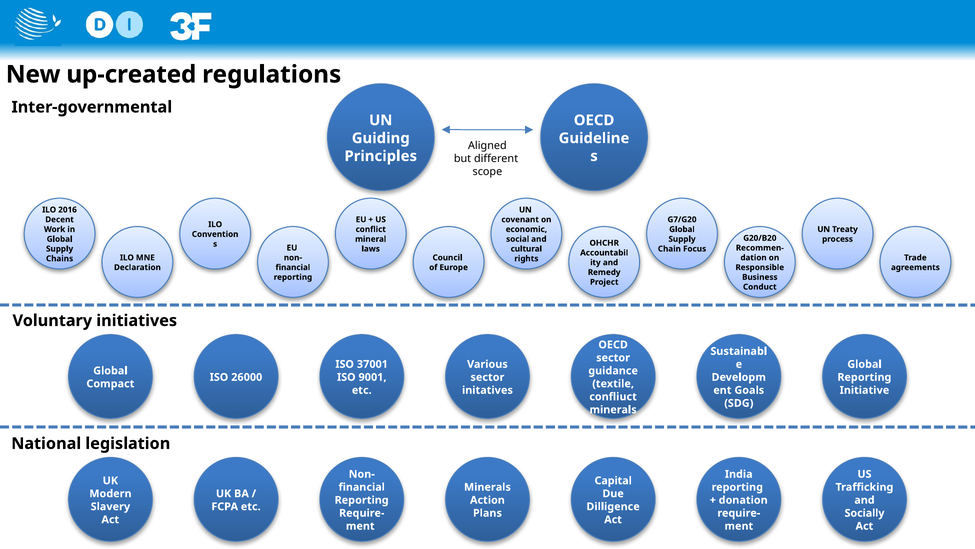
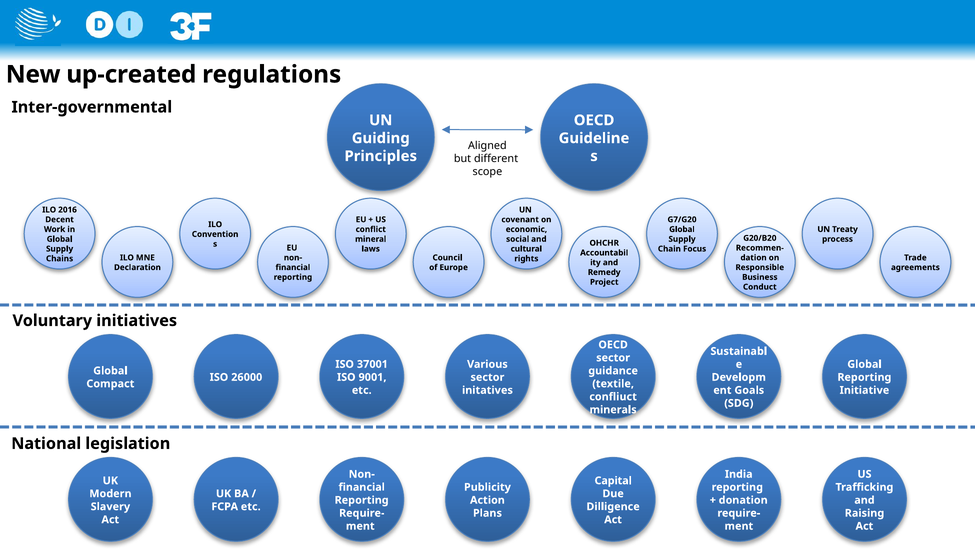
Minerals at (487, 487): Minerals -> Publicity
Socially: Socially -> Raising
